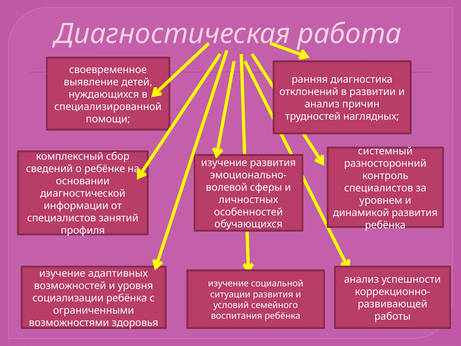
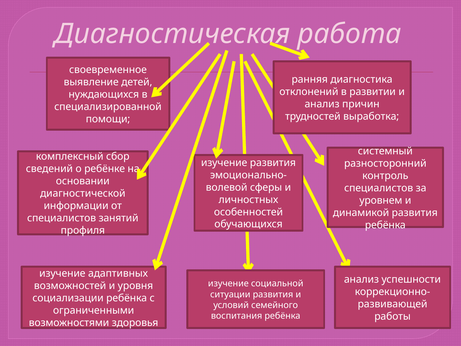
наглядных: наглядных -> выработка
